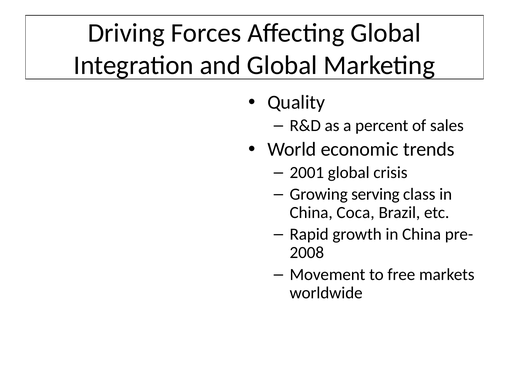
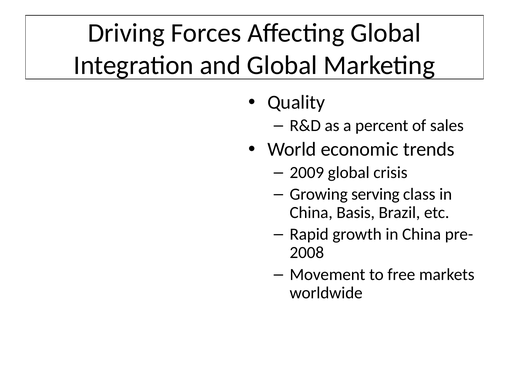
2001: 2001 -> 2009
Coca: Coca -> Basis
